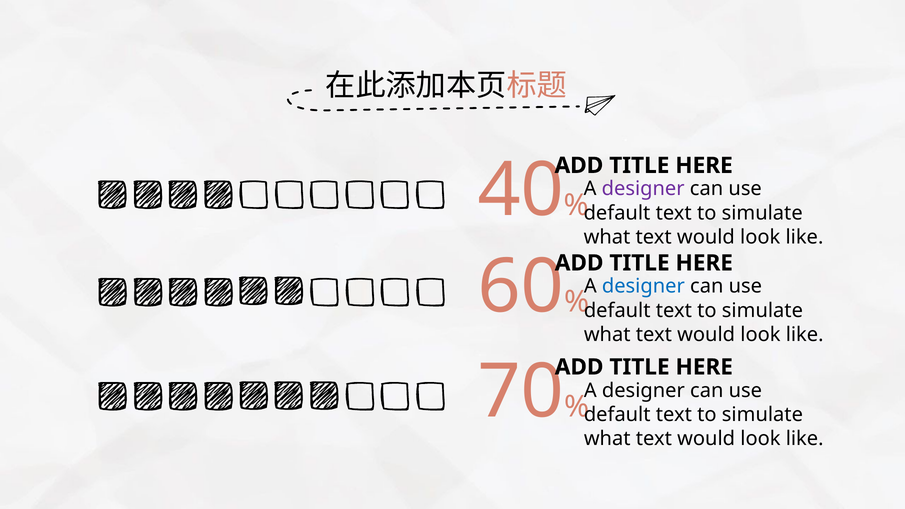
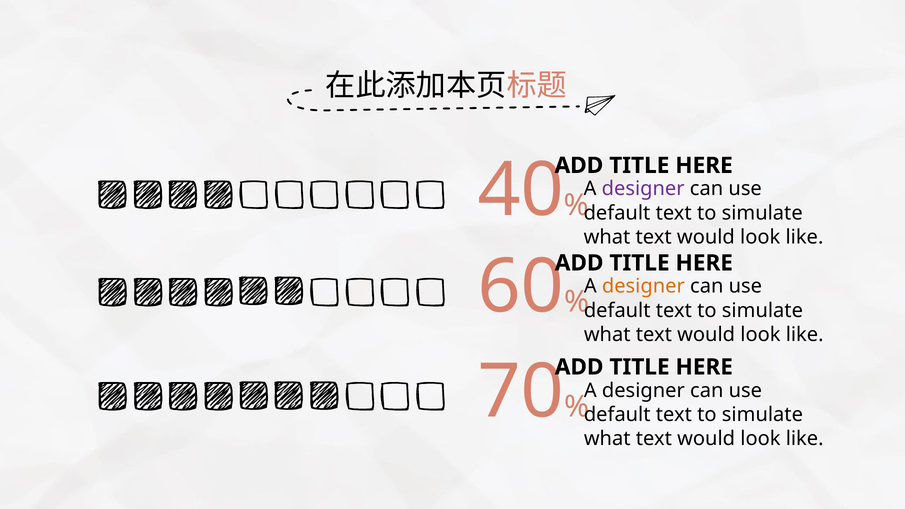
designer at (643, 286) colour: blue -> orange
